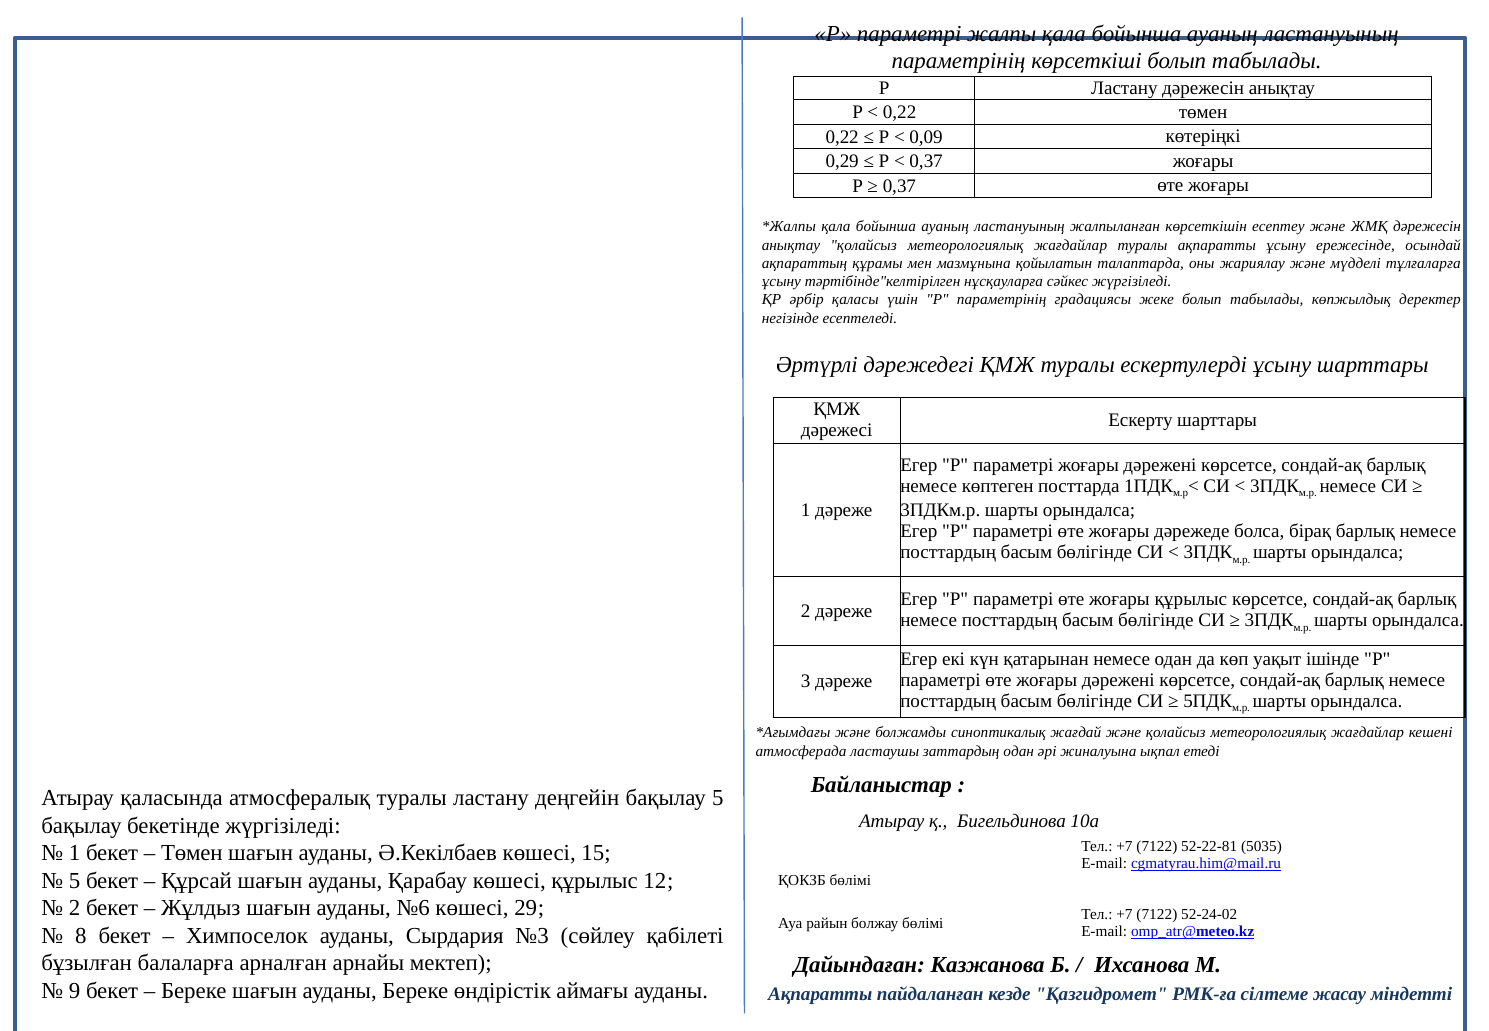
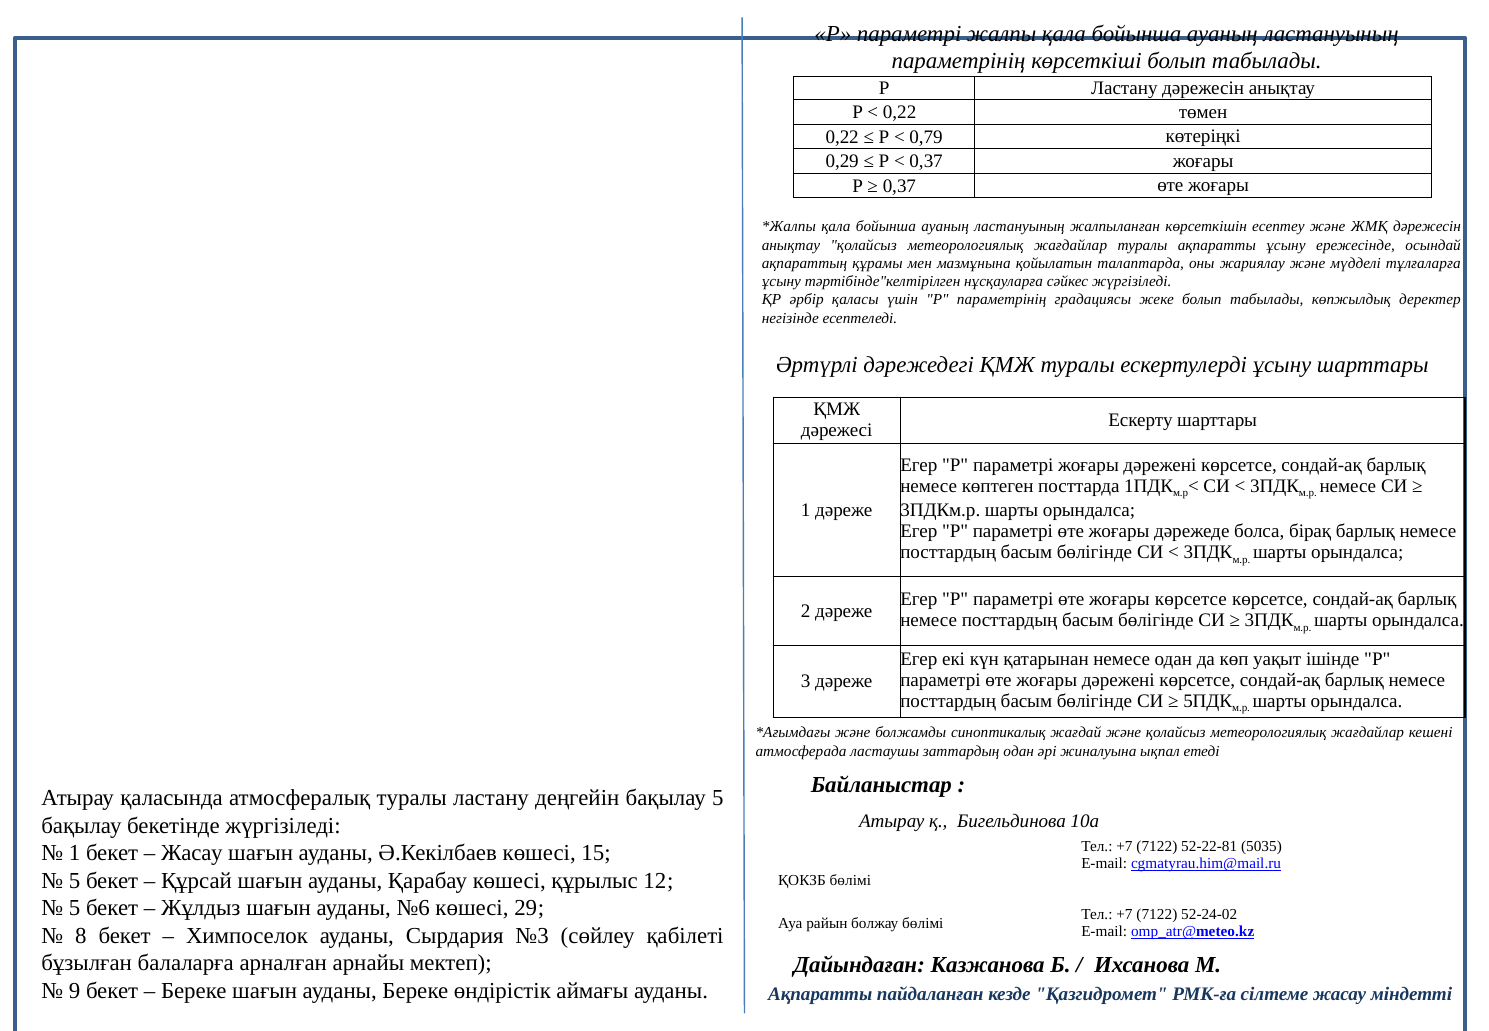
0,09: 0,09 -> 0,79
жоғары құрылыс: құрылыс -> көрсетсе
Төмен at (192, 853): Төмен -> Жасау
2 at (75, 908): 2 -> 5
